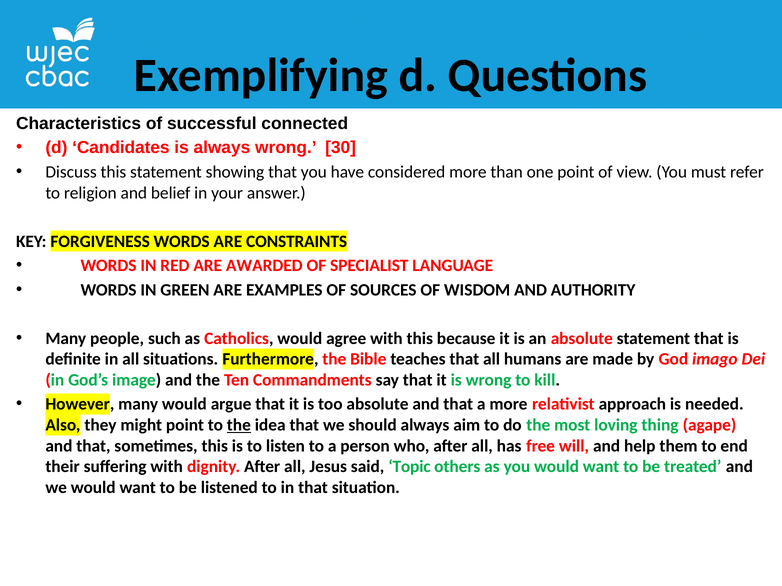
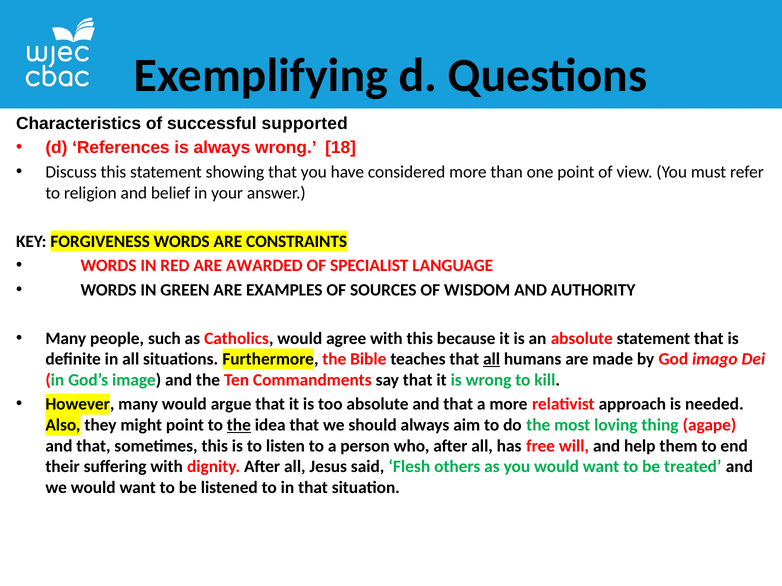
connected: connected -> supported
Candidates: Candidates -> References
30: 30 -> 18
all at (492, 360) underline: none -> present
Topic: Topic -> Flesh
